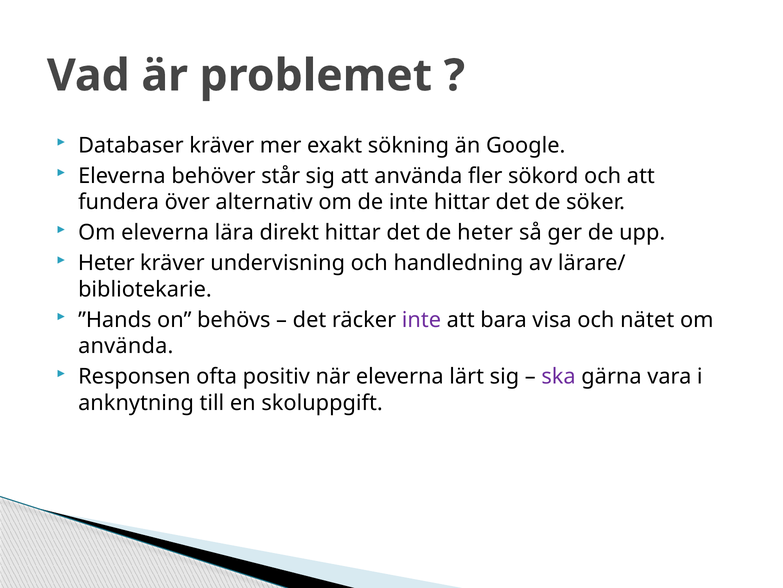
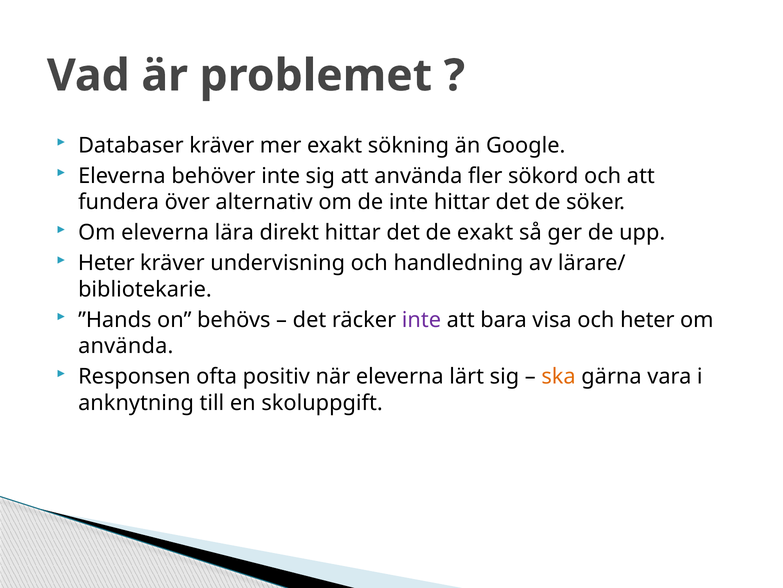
behöver står: står -> inte
de heter: heter -> exakt
och nätet: nätet -> heter
ska colour: purple -> orange
